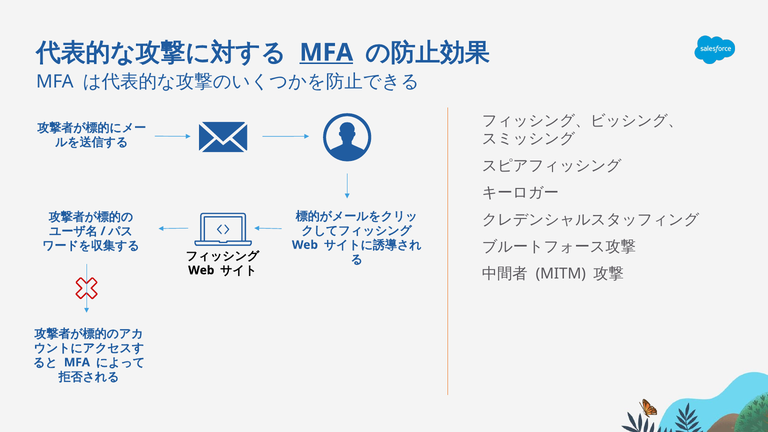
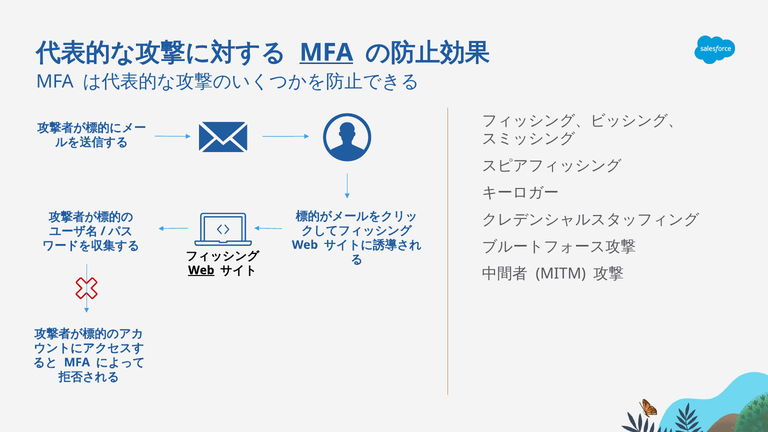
Web at (201, 270) underline: none -> present
